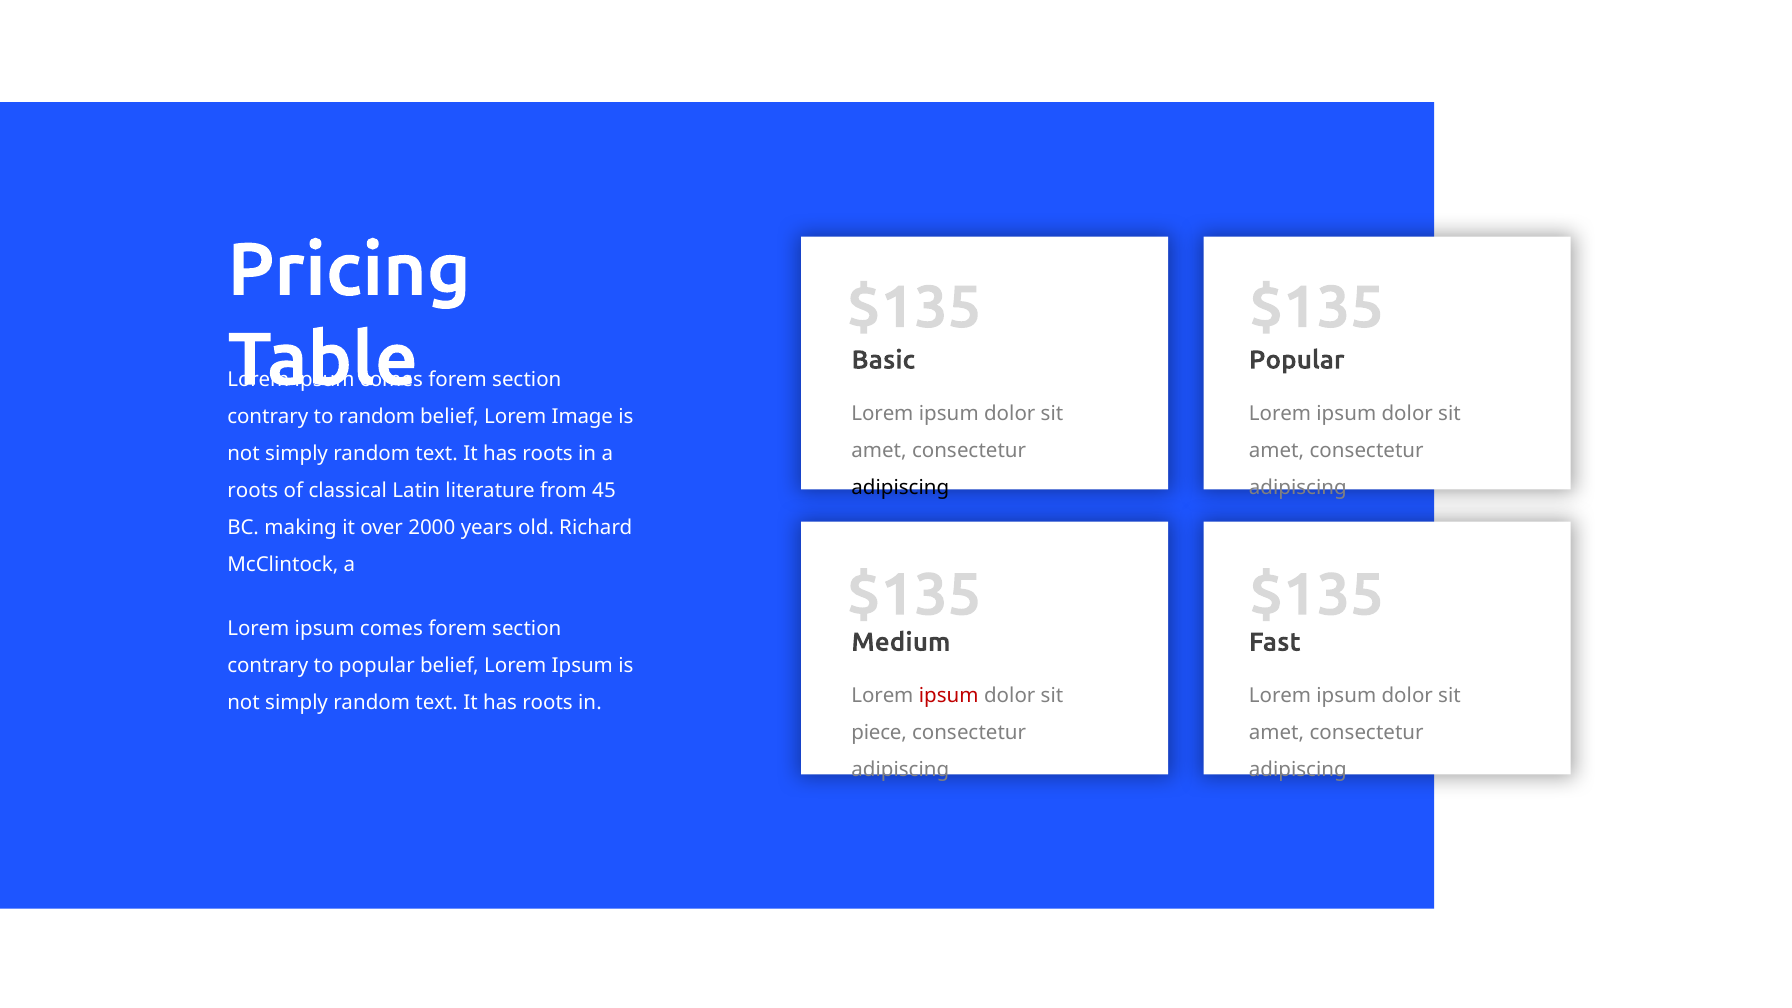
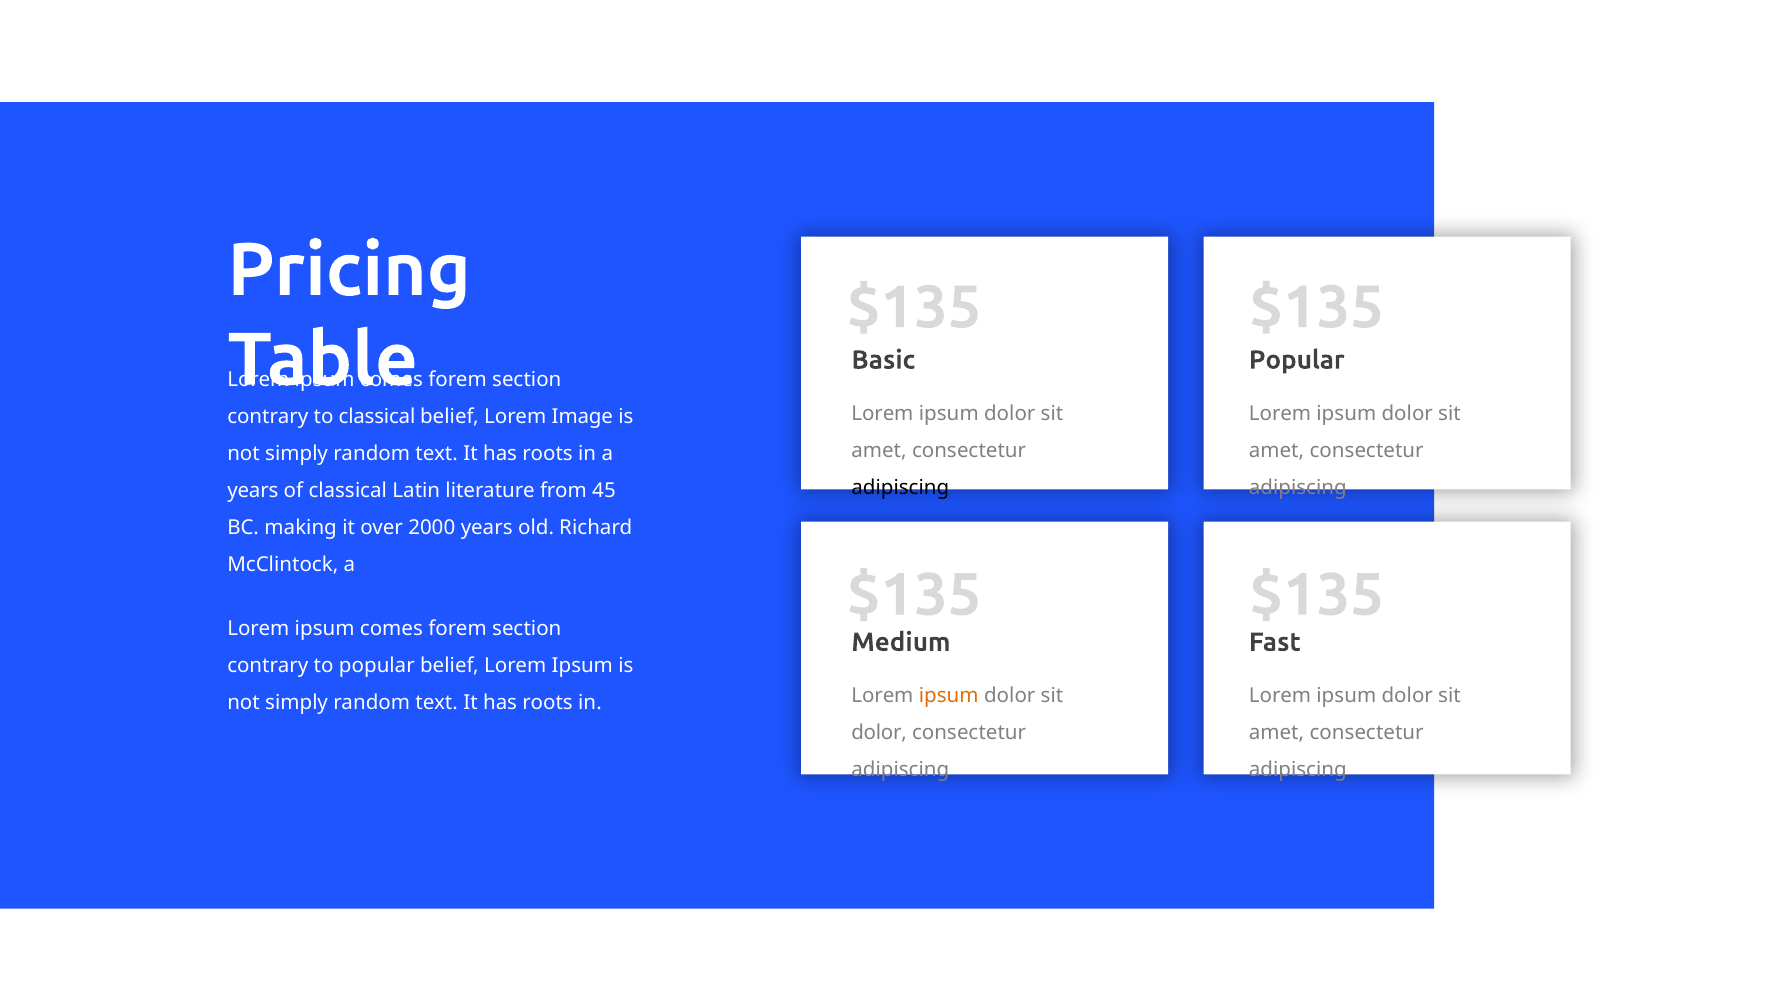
to random: random -> classical
roots at (253, 490): roots -> years
ipsum at (949, 696) colour: red -> orange
piece at (879, 733): piece -> dolor
